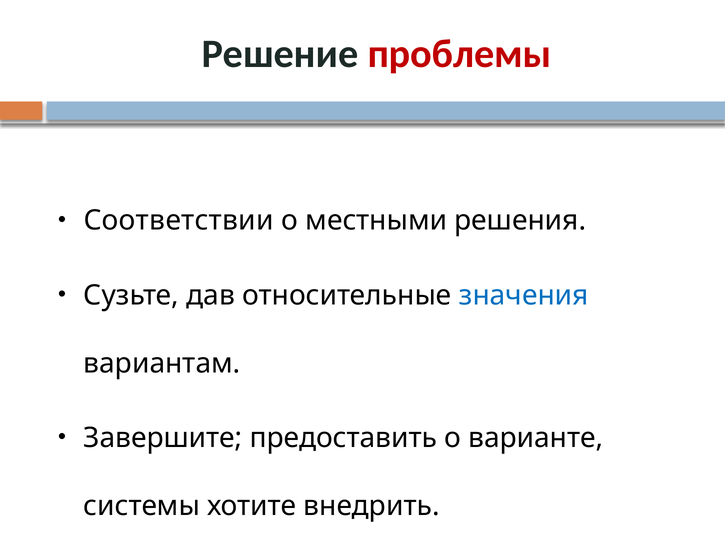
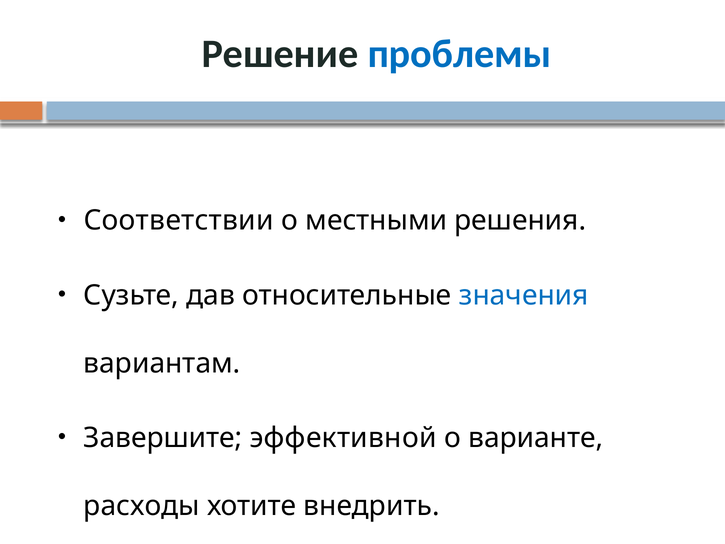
проблемы colour: red -> blue
предоставить: предоставить -> эффективной
системы: системы -> расходы
